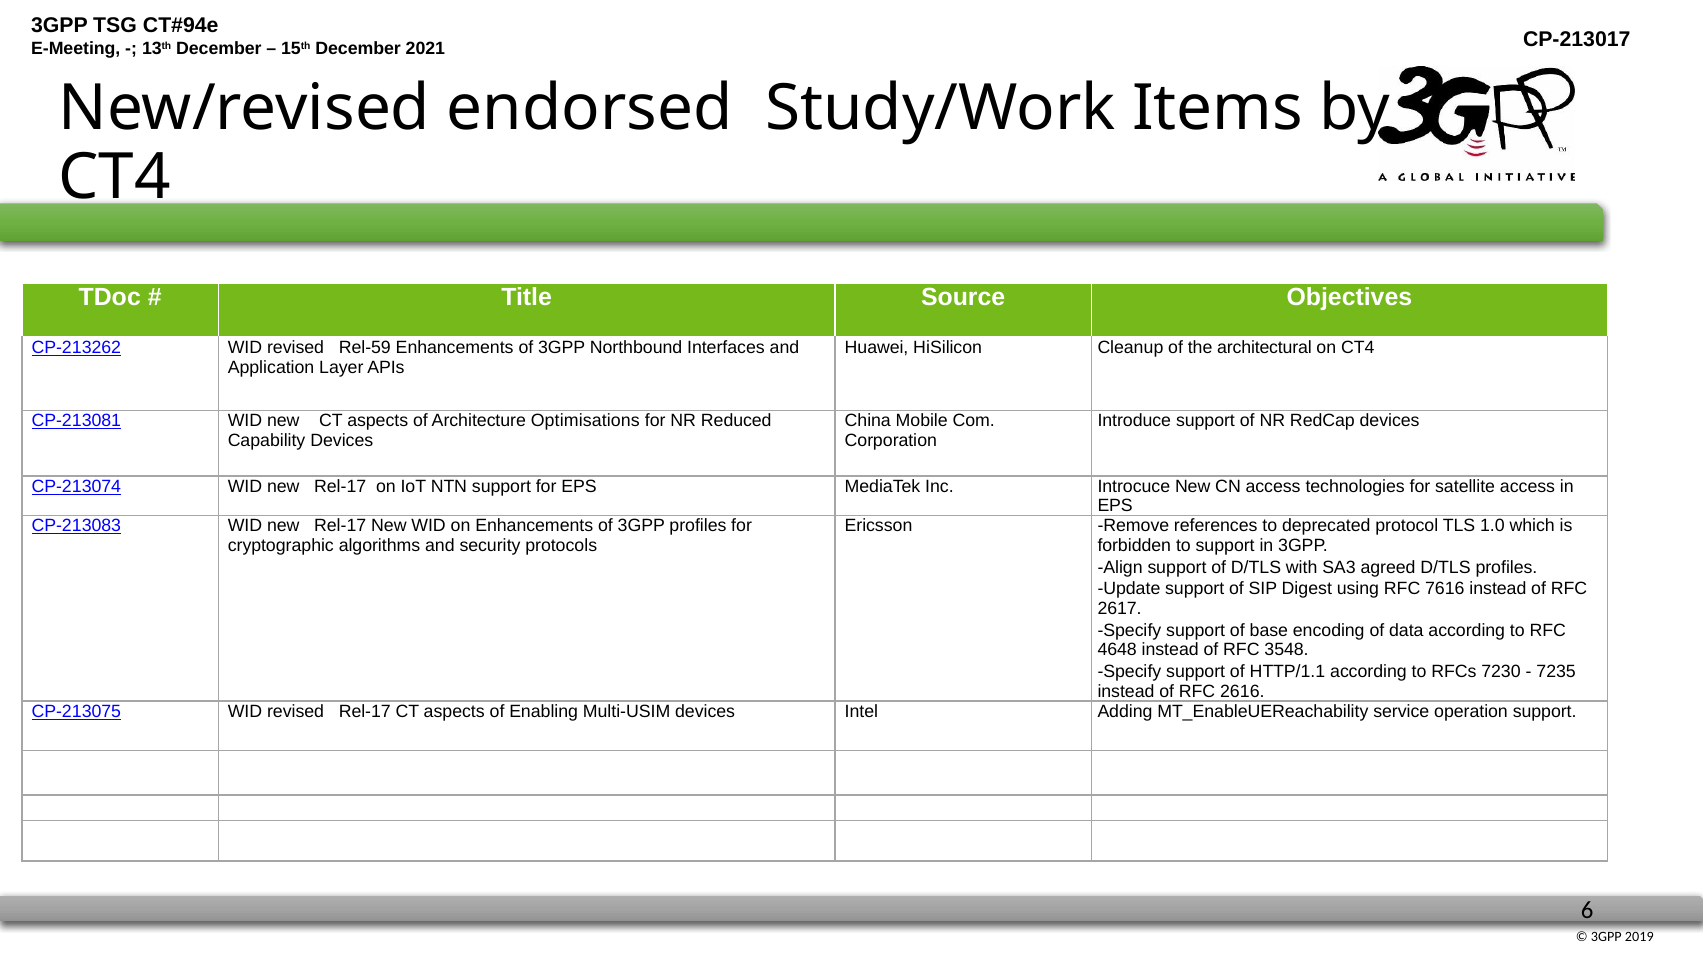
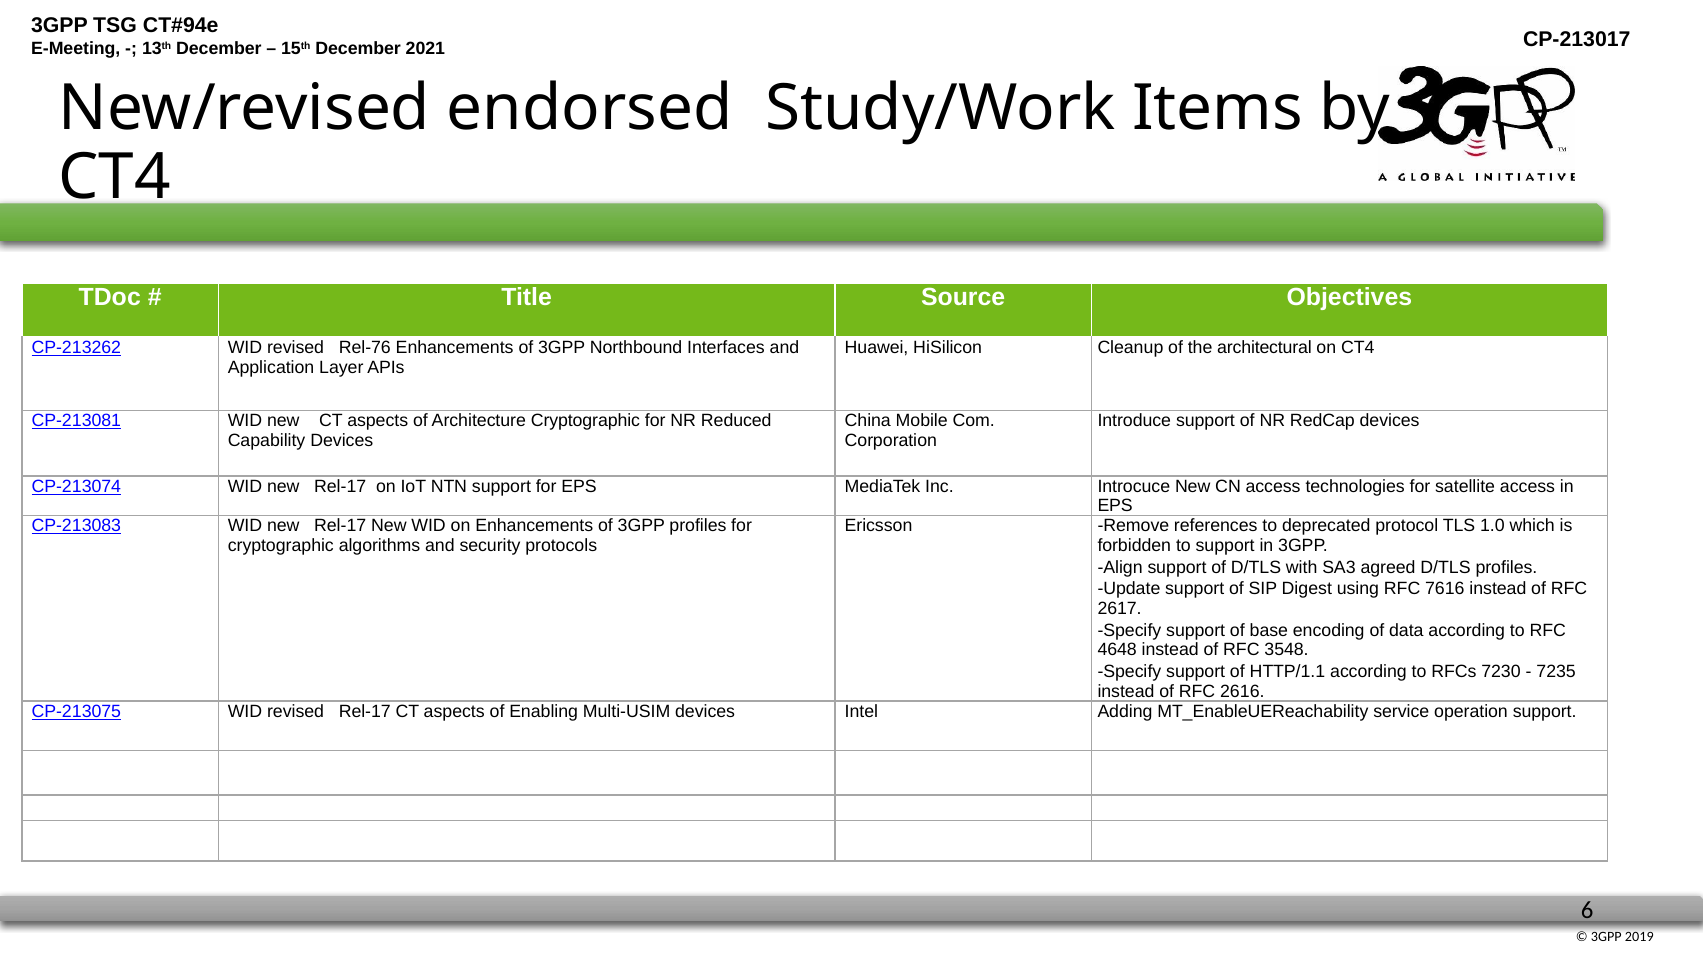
Rel-59: Rel-59 -> Rel-76
Architecture Optimisations: Optimisations -> Cryptographic
